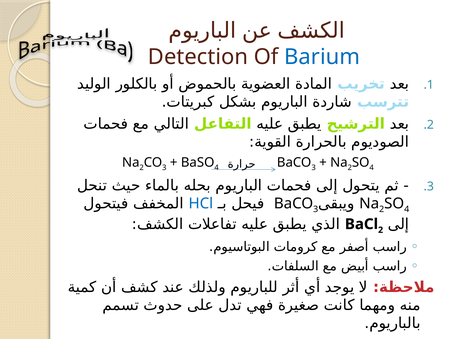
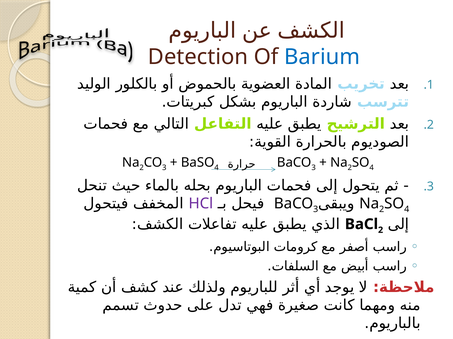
HCl colour: blue -> purple
